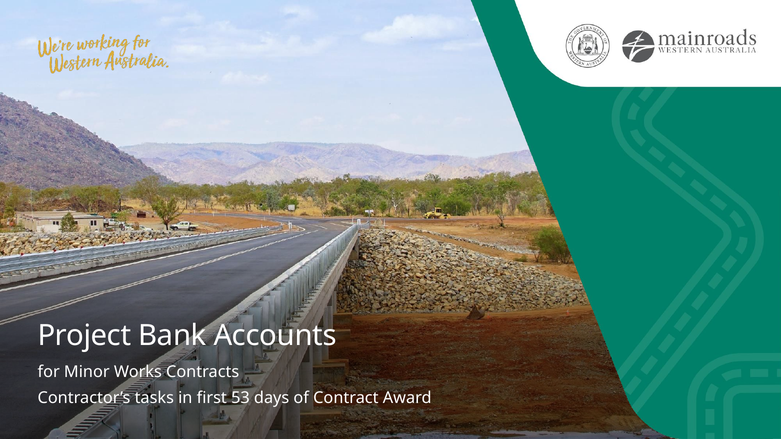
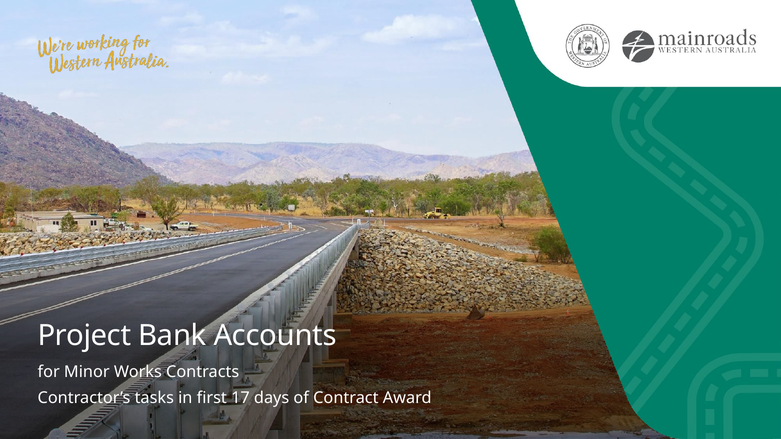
53: 53 -> 17
